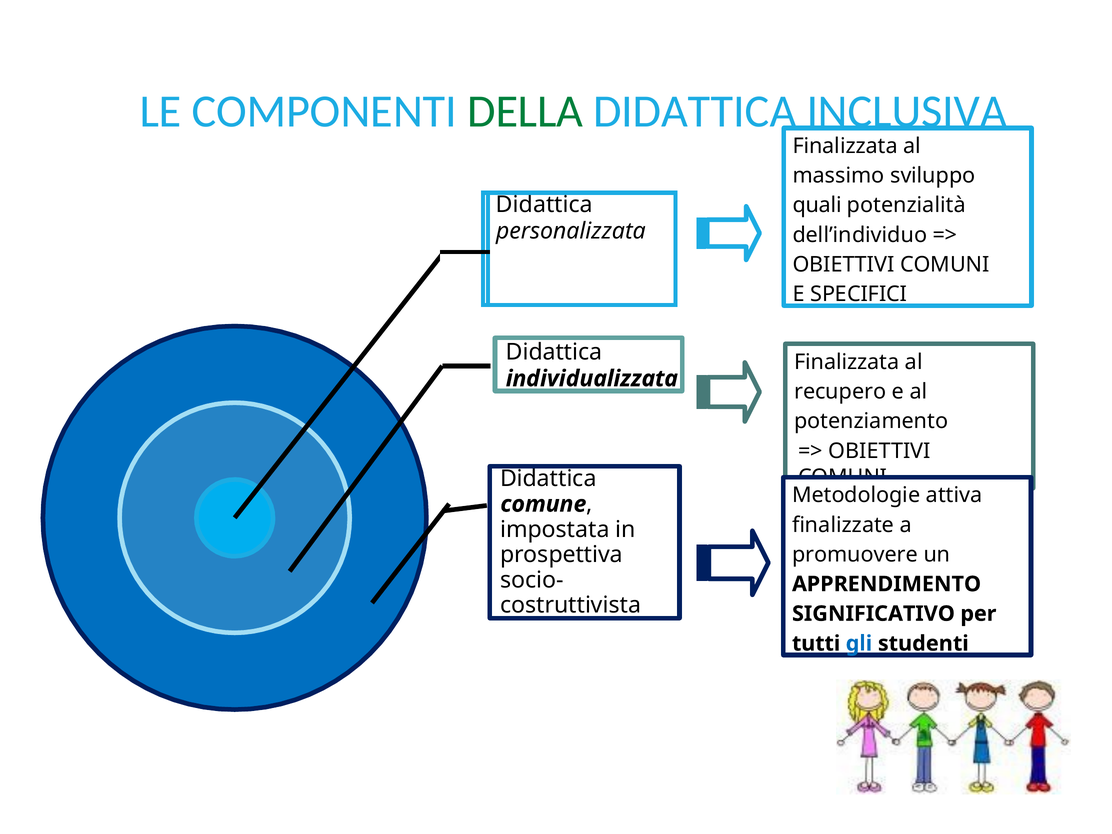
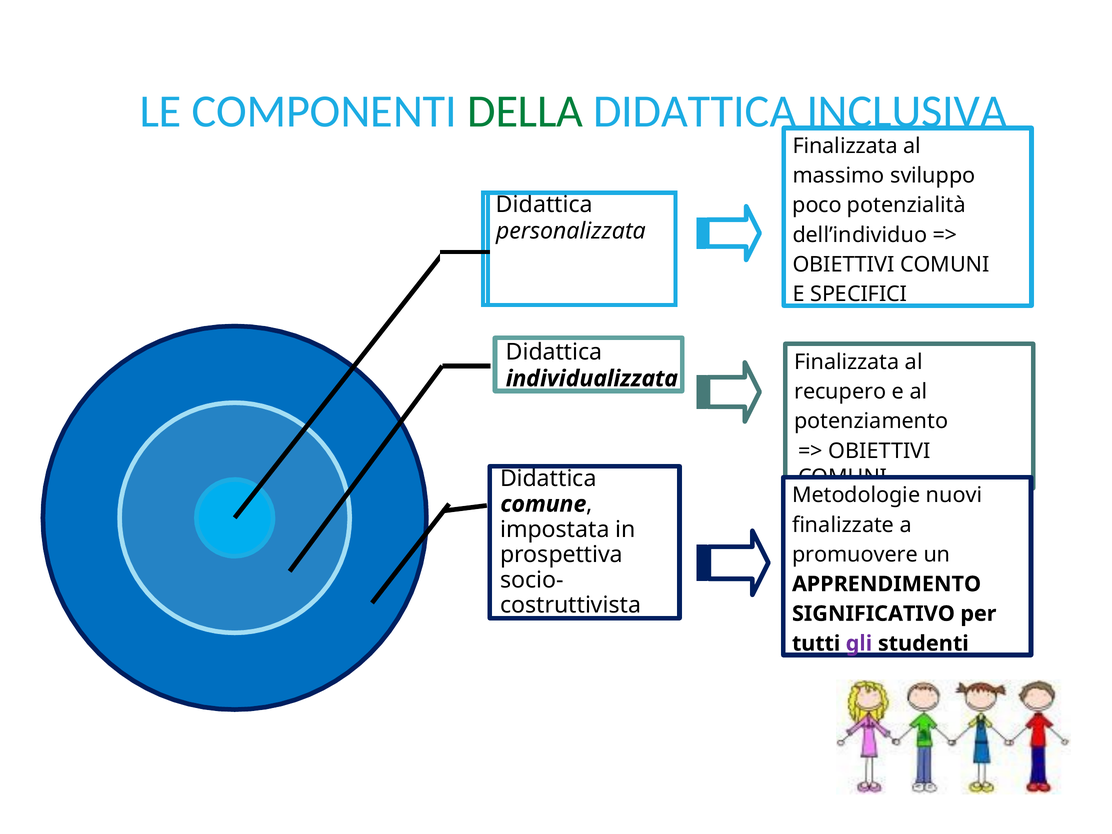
quali: quali -> poco
attiva: attiva -> nuovi
gli colour: blue -> purple
